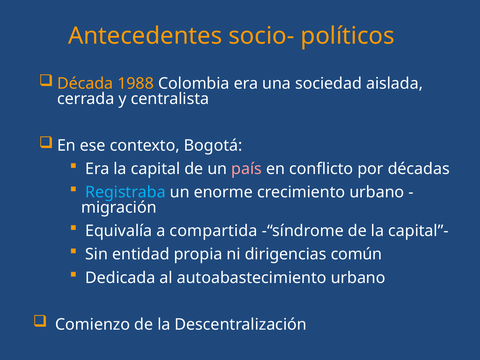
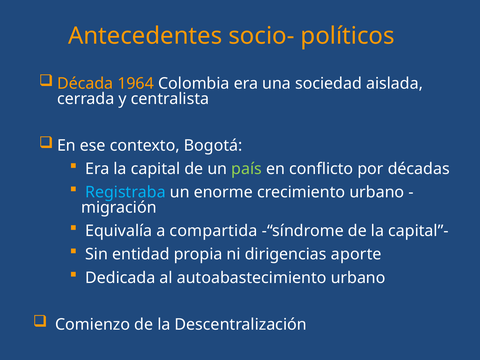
1988: 1988 -> 1964
país colour: pink -> light green
común: común -> aporte
